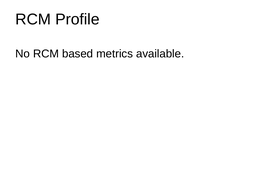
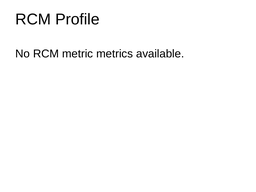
based: based -> metric
